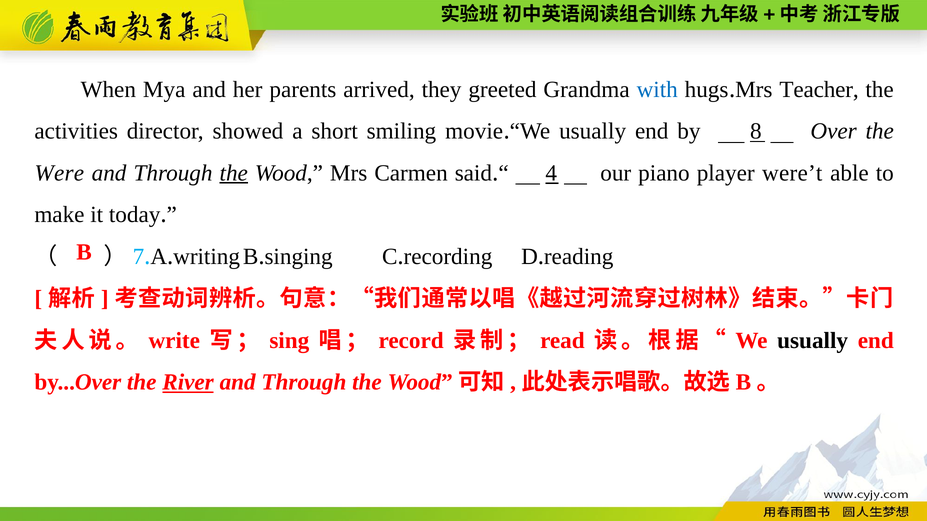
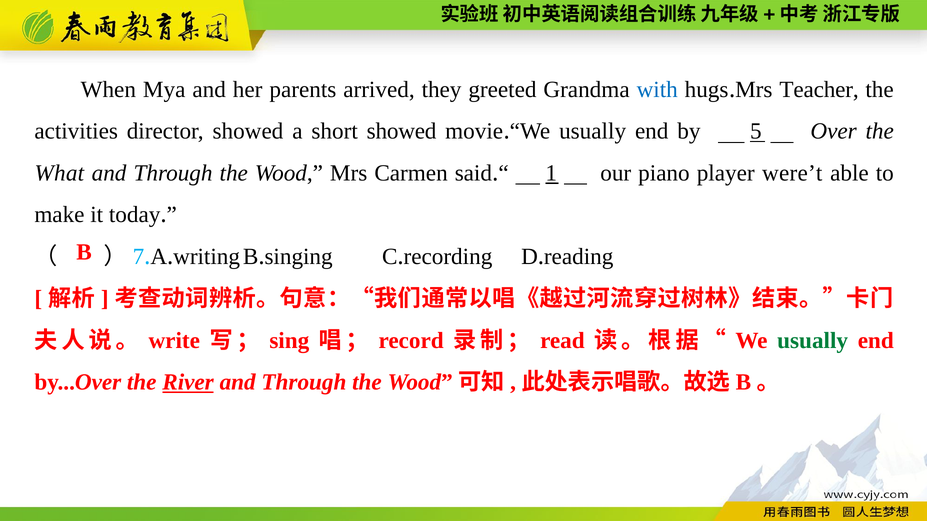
short smiling: smiling -> showed
8: 8 -> 5
Were: Were -> What
the at (234, 173) underline: present -> none
4: 4 -> 1
usually at (813, 341) colour: black -> green
